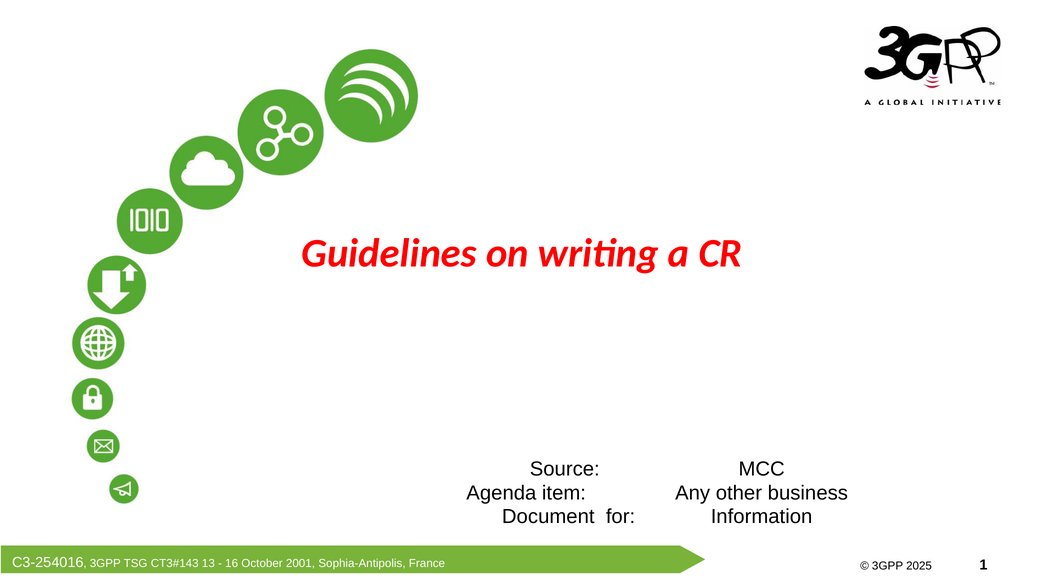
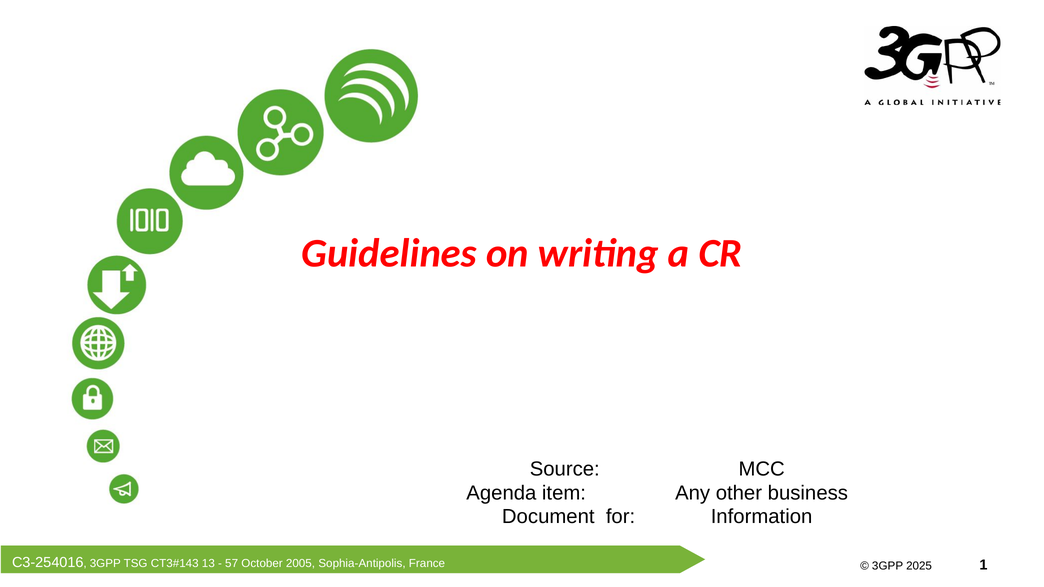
16: 16 -> 57
2001: 2001 -> 2005
